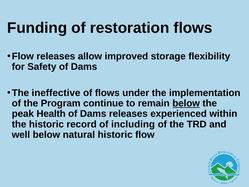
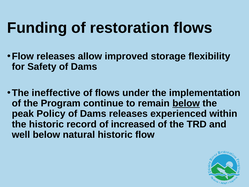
Health: Health -> Policy
including: including -> increased
